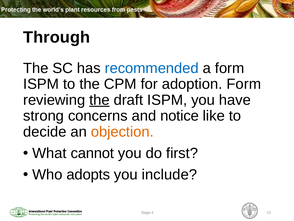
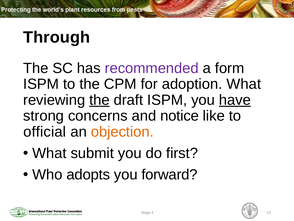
recommended colour: blue -> purple
adoption Form: Form -> What
have underline: none -> present
decide: decide -> official
cannot: cannot -> submit
include: include -> forward
